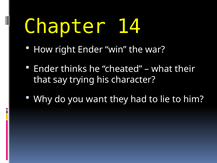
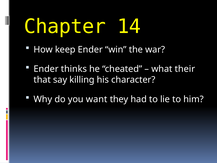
right: right -> keep
trying: trying -> killing
